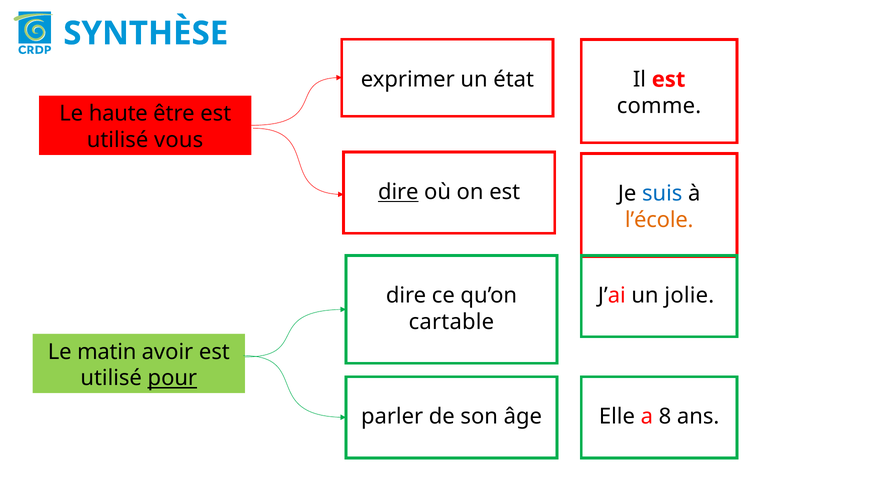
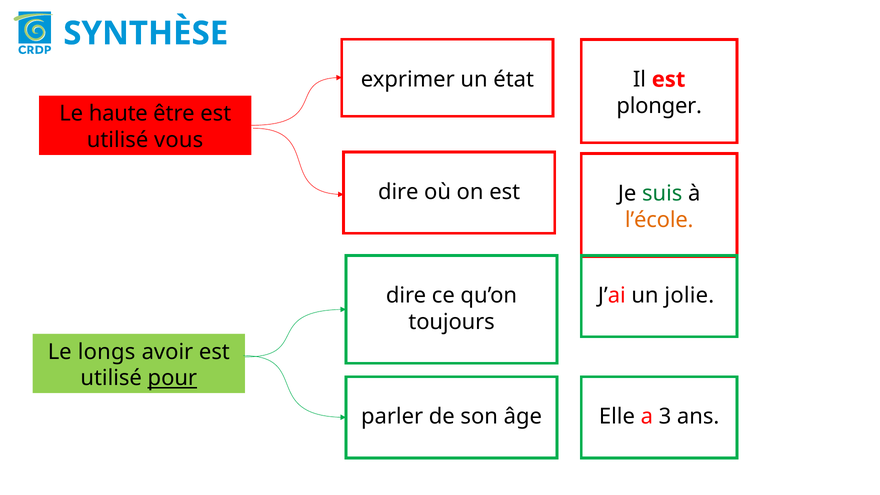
comme: comme -> plonger
dire at (398, 192) underline: present -> none
suis colour: blue -> green
cartable: cartable -> toujours
matin: matin -> longs
8: 8 -> 3
